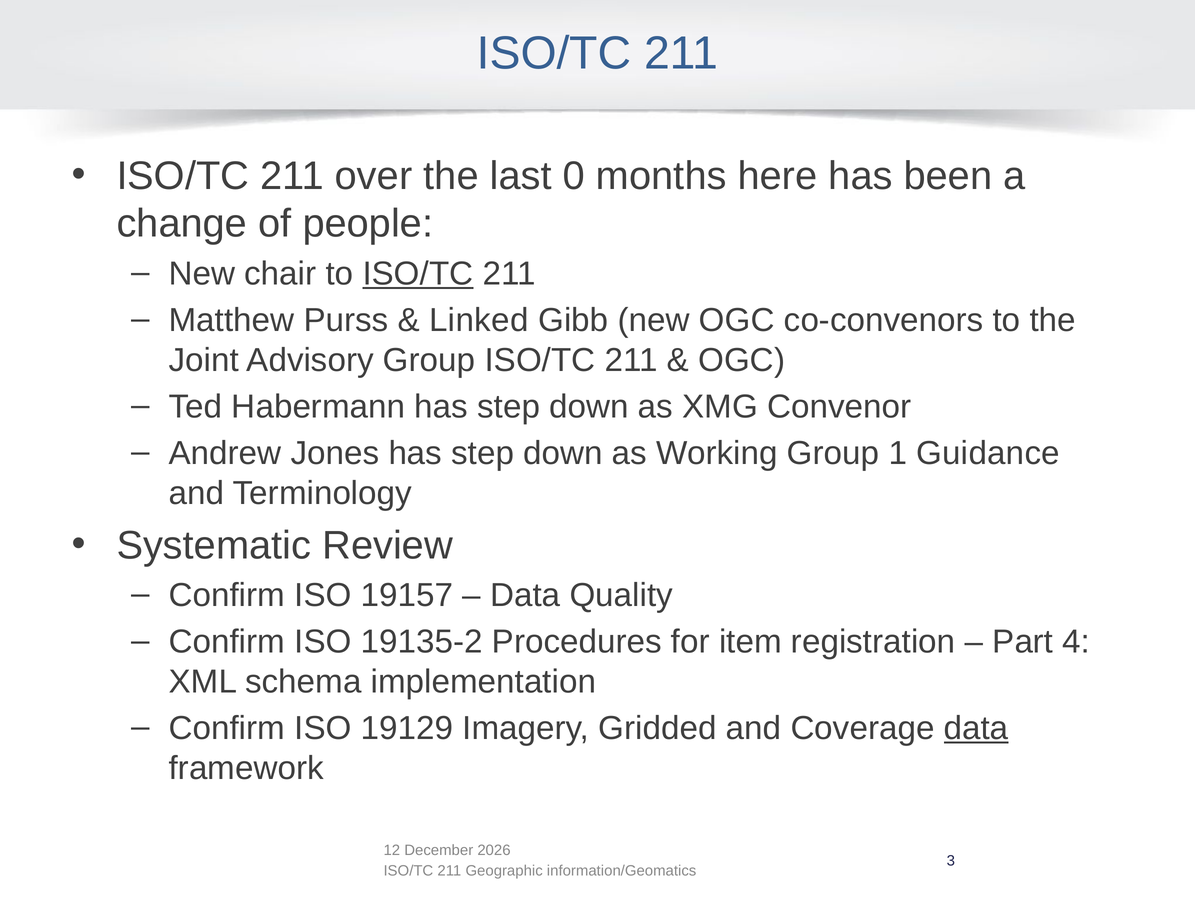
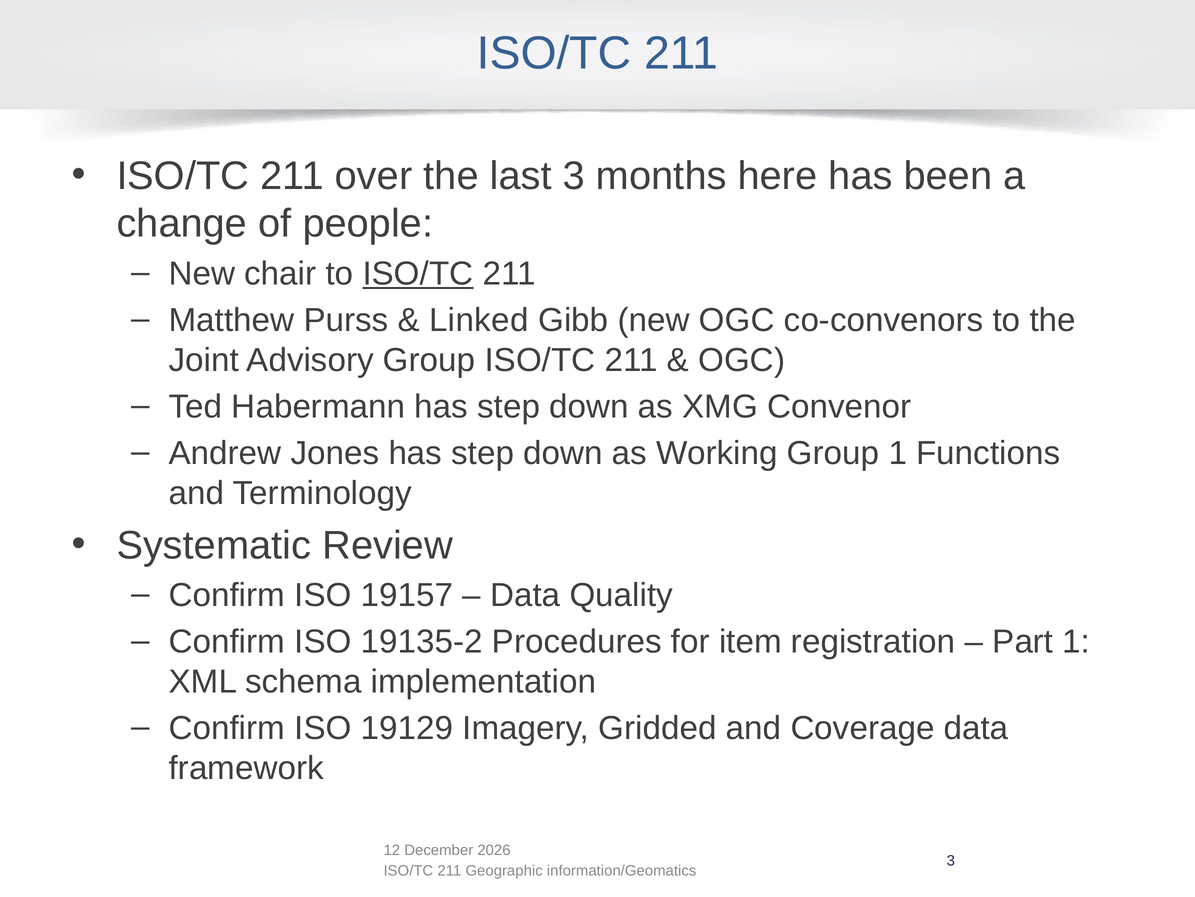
last 0: 0 -> 3
Guidance: Guidance -> Functions
Part 4: 4 -> 1
data at (976, 728) underline: present -> none
